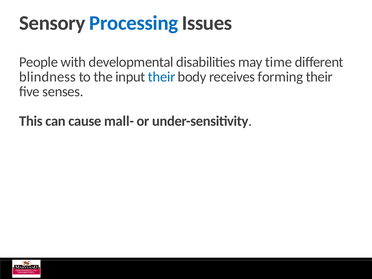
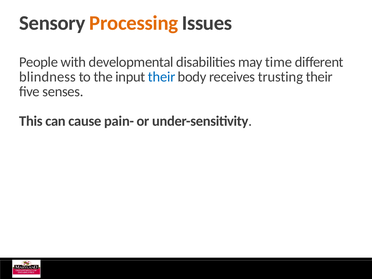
Processing colour: blue -> orange
forming: forming -> trusting
mall-: mall- -> pain-
